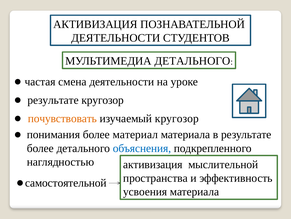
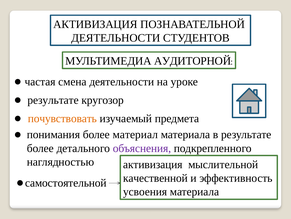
МУЛЬТИМЕДИА ДЕТАЛЬНОГО: ДЕТАЛЬНОГО -> АУДИТОРНОЙ
изучаемый кругозор: кругозор -> предмета
объяснения colour: blue -> purple
пространства: пространства -> качественной
